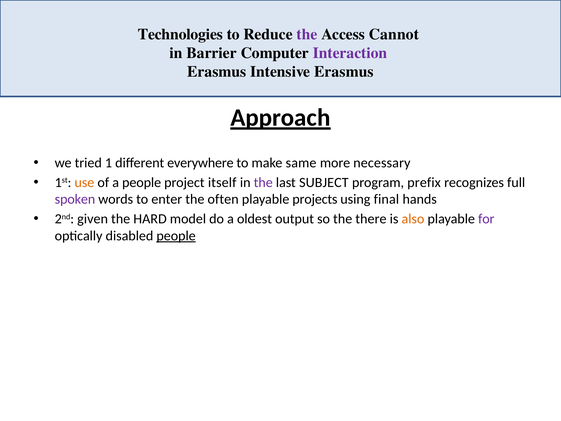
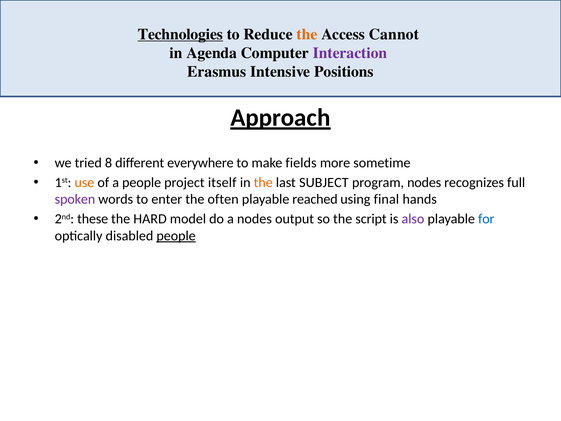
Technologies underline: none -> present
the at (307, 34) colour: purple -> orange
Barrier: Barrier -> Agenda
Intensive Erasmus: Erasmus -> Positions
1: 1 -> 8
same: same -> fields
necessary: necessary -> sometime
the at (263, 182) colour: purple -> orange
program prefix: prefix -> nodes
projects: projects -> reached
given: given -> these
a oldest: oldest -> nodes
there: there -> script
also colour: orange -> purple
for colour: purple -> blue
